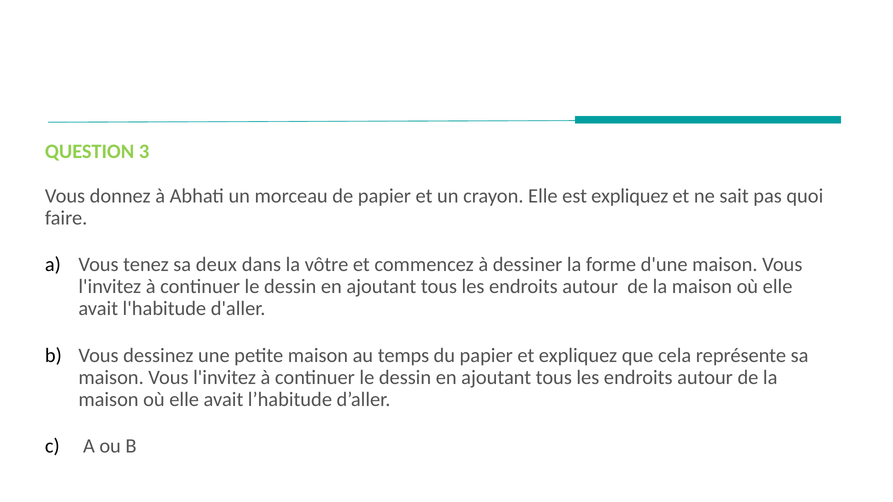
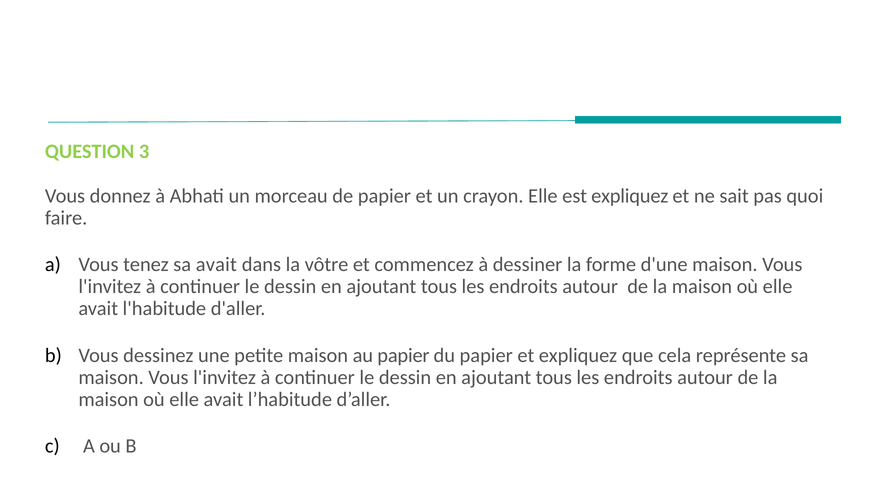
sa deux: deux -> avait
au temps: temps -> papier
